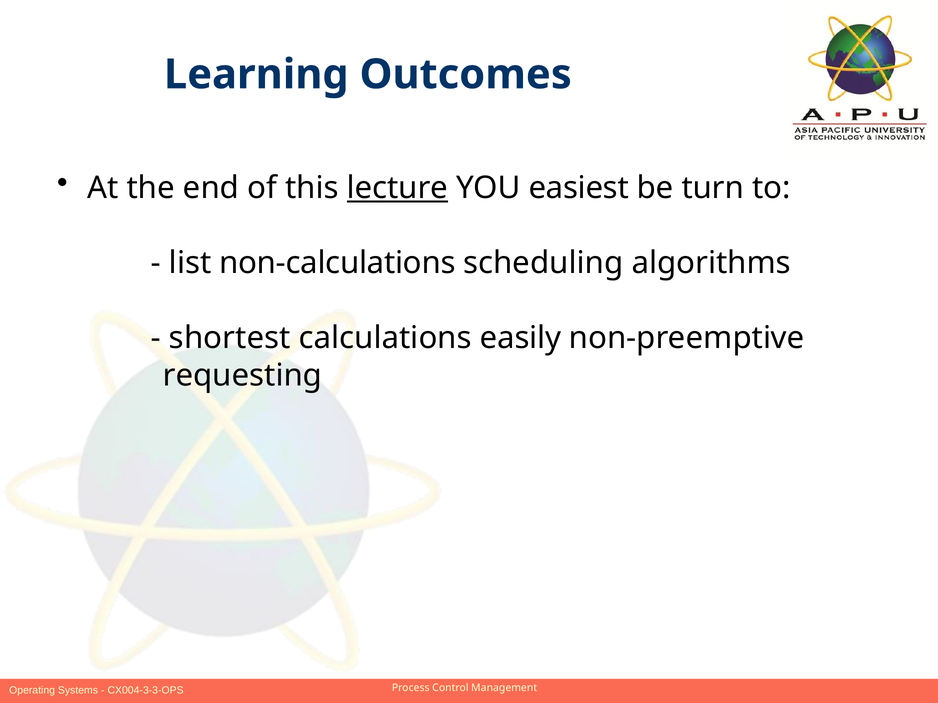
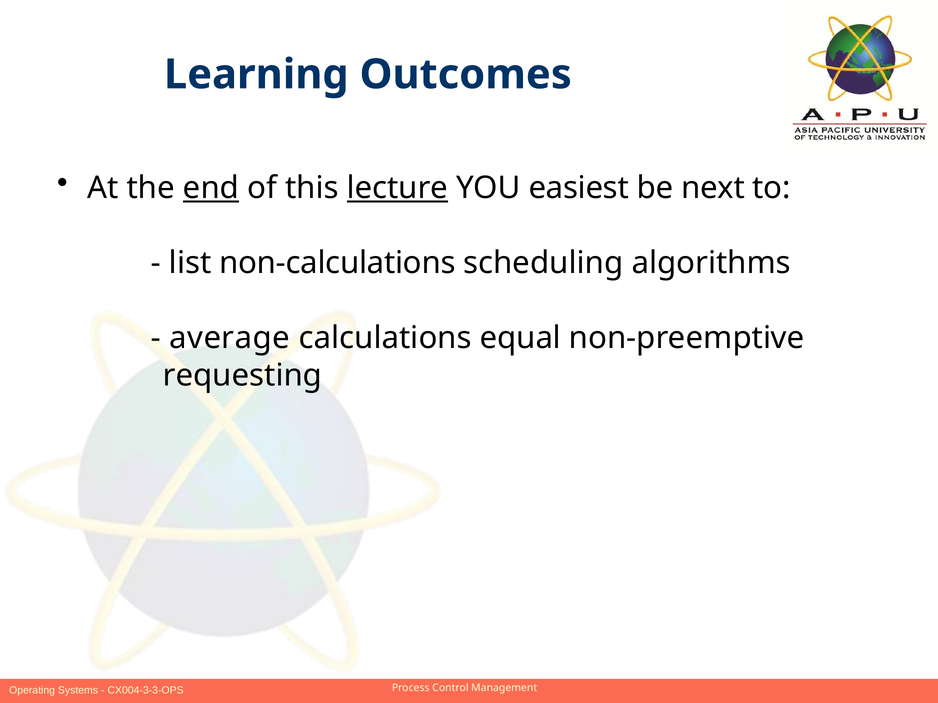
end underline: none -> present
turn: turn -> next
shortest: shortest -> average
easily: easily -> equal
